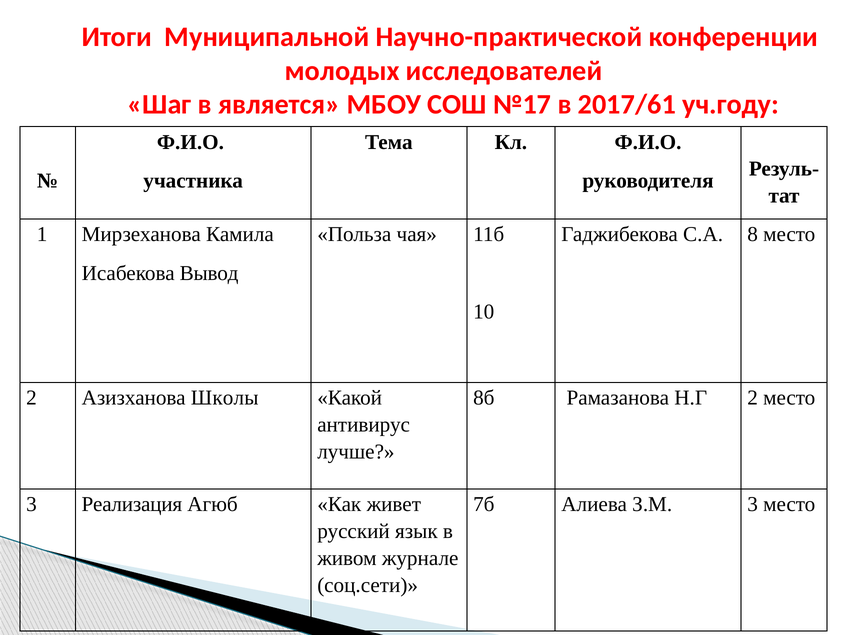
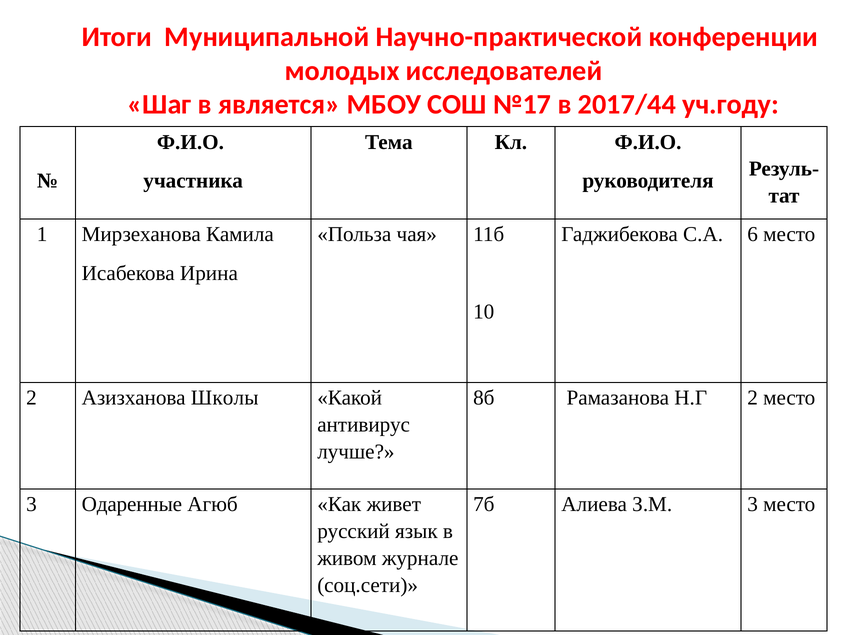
2017/61: 2017/61 -> 2017/44
8: 8 -> 6
Вывод: Вывод -> Ирина
Реализация: Реализация -> Одаренные
